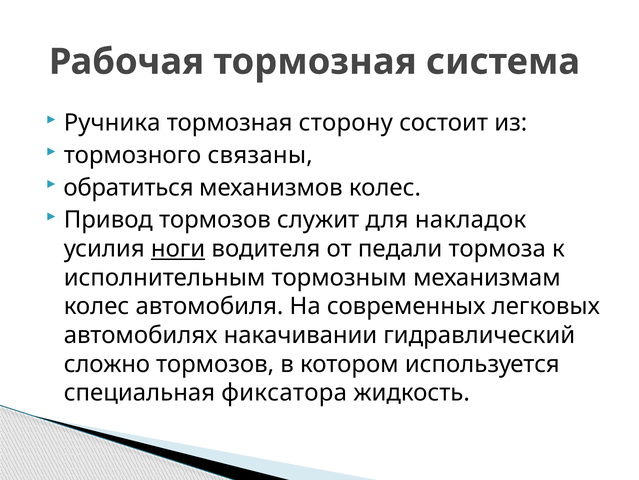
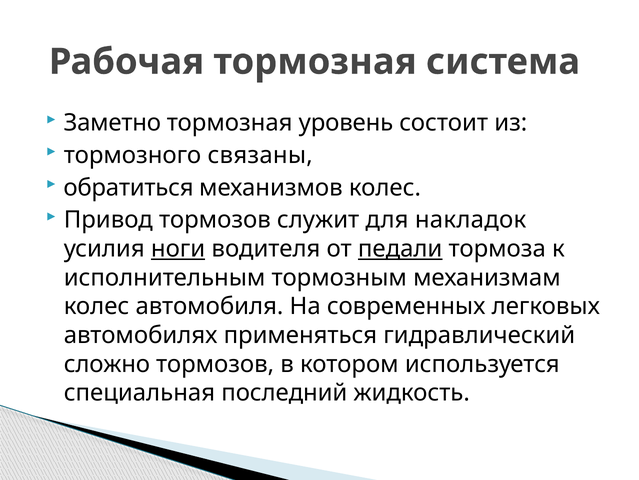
Ручника: Ручника -> Заметно
сторону: сторону -> уровень
педали underline: none -> present
накачивании: накачивании -> применяться
фиксатора: фиксатора -> последний
